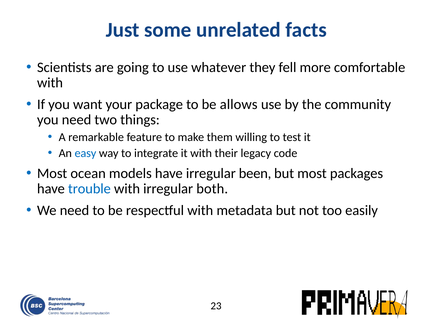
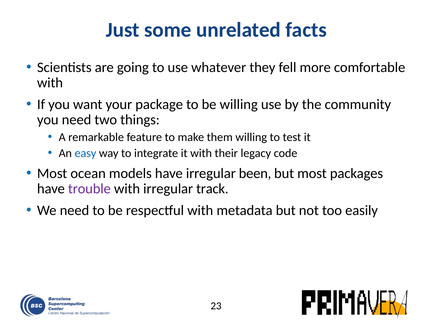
be allows: allows -> willing
trouble colour: blue -> purple
both: both -> track
